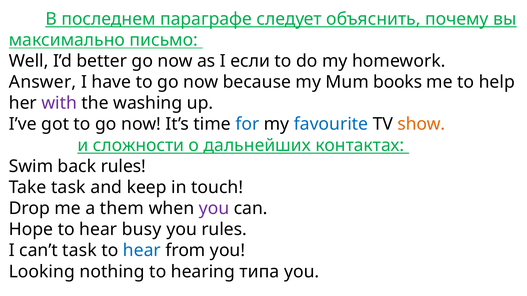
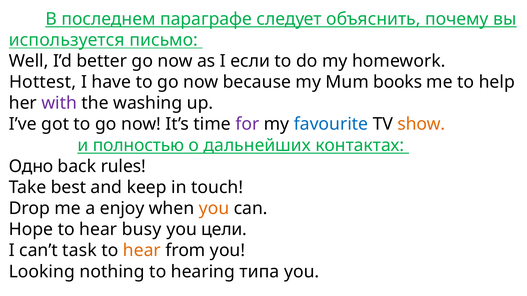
максимально: максимально -> используется
Answer: Answer -> Hottest
for colour: blue -> purple
сложности: сложности -> полностью
Swim: Swim -> Одно
Take task: task -> best
them: them -> enjoy
you at (214, 209) colour: purple -> orange
you rules: rules -> цели
hear at (142, 251) colour: blue -> orange
